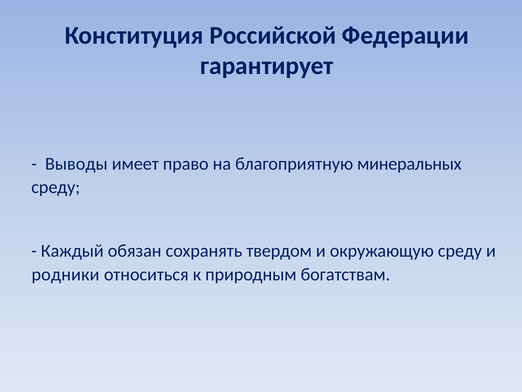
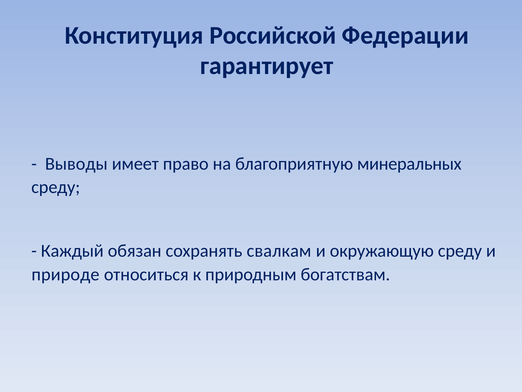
твердом: твердом -> свалкам
родники: родники -> природе
